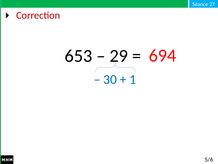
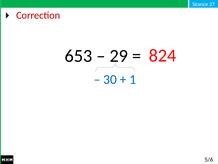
694: 694 -> 824
